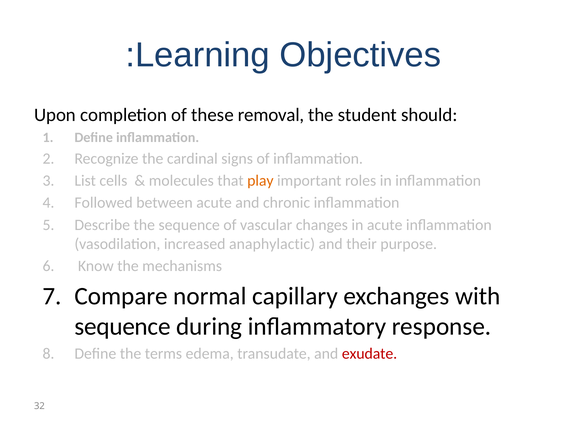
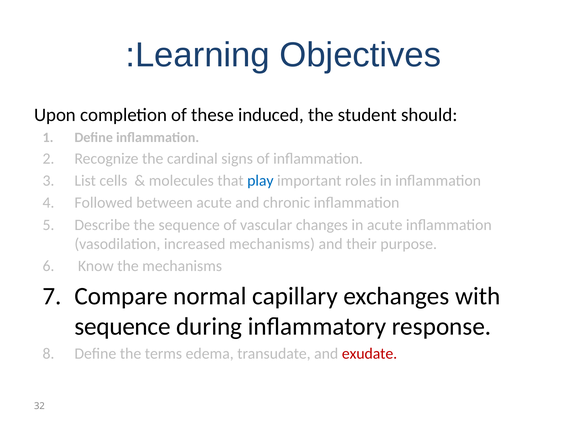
removal: removal -> induced
play colour: orange -> blue
increased anaphylactic: anaphylactic -> mechanisms
